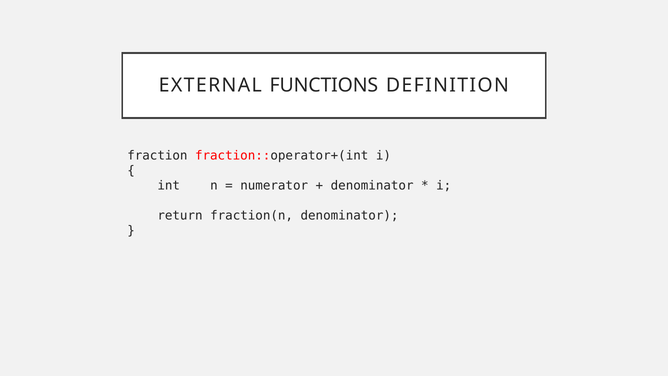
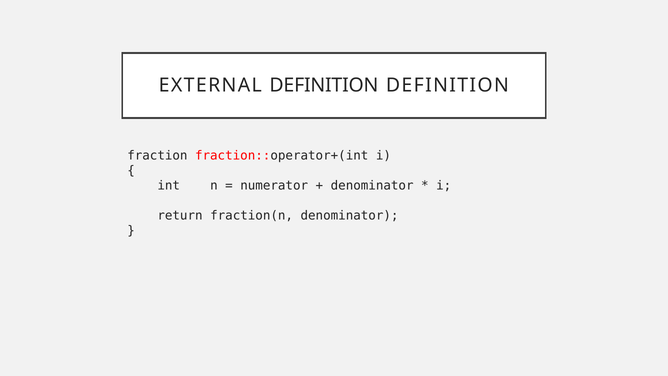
EXTERNAL FUNCTIONS: FUNCTIONS -> DEFINITION
